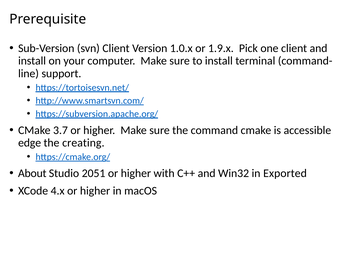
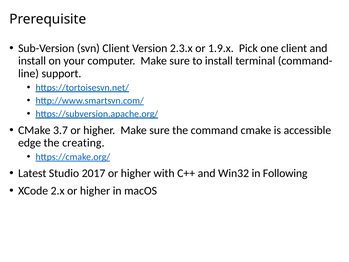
1.0.x: 1.0.x -> 2.3.x
About: About -> Latest
2051: 2051 -> 2017
Exported: Exported -> Following
4.x: 4.x -> 2.x
